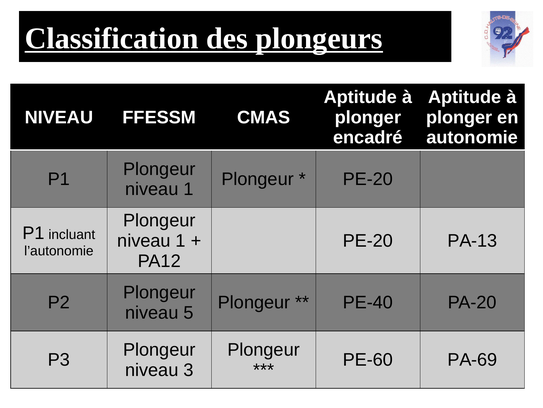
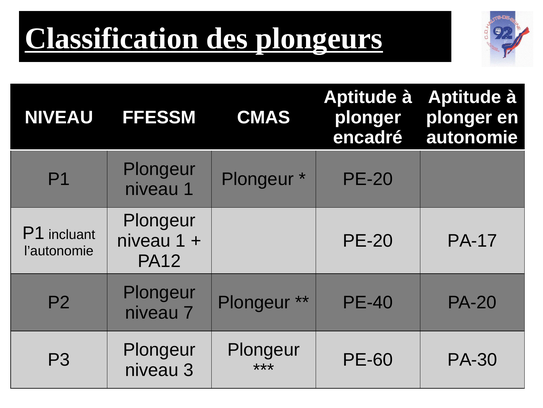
PA-13: PA-13 -> PA-17
5: 5 -> 7
PA-69: PA-69 -> PA-30
